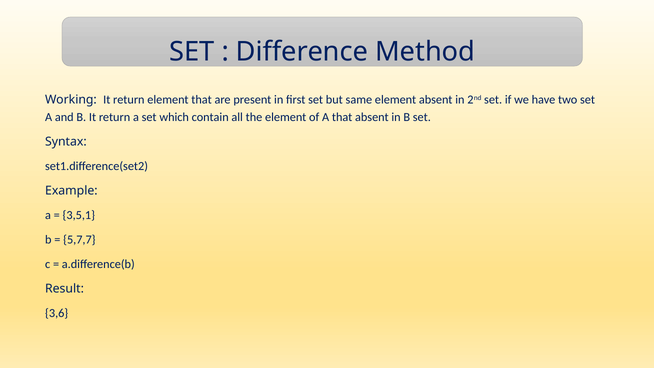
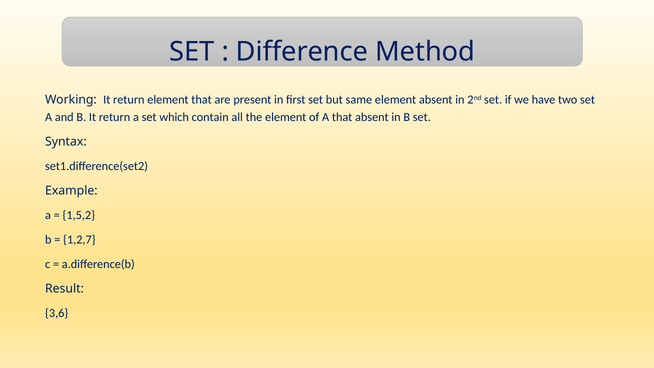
3,5,1: 3,5,1 -> 1,5,2
5,7,7: 5,7,7 -> 1,2,7
